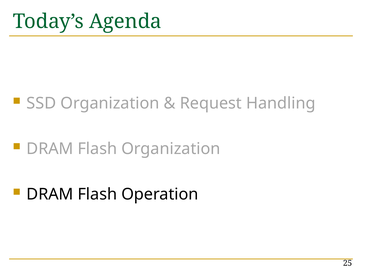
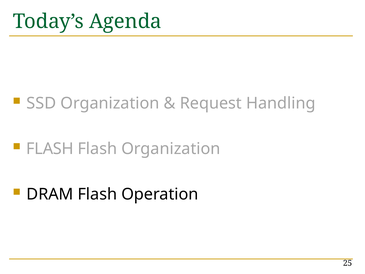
DRAM at (50, 149): DRAM -> FLASH
